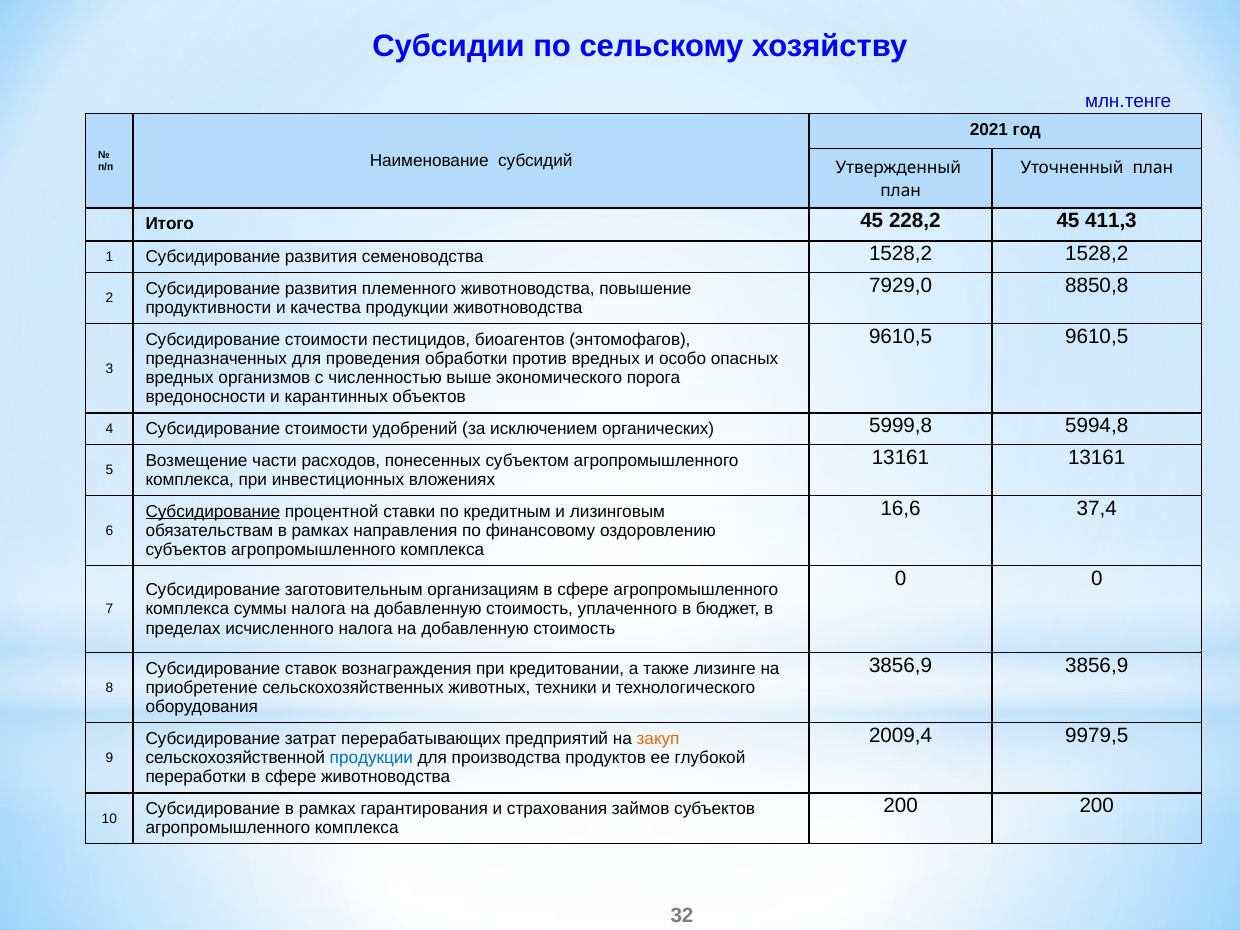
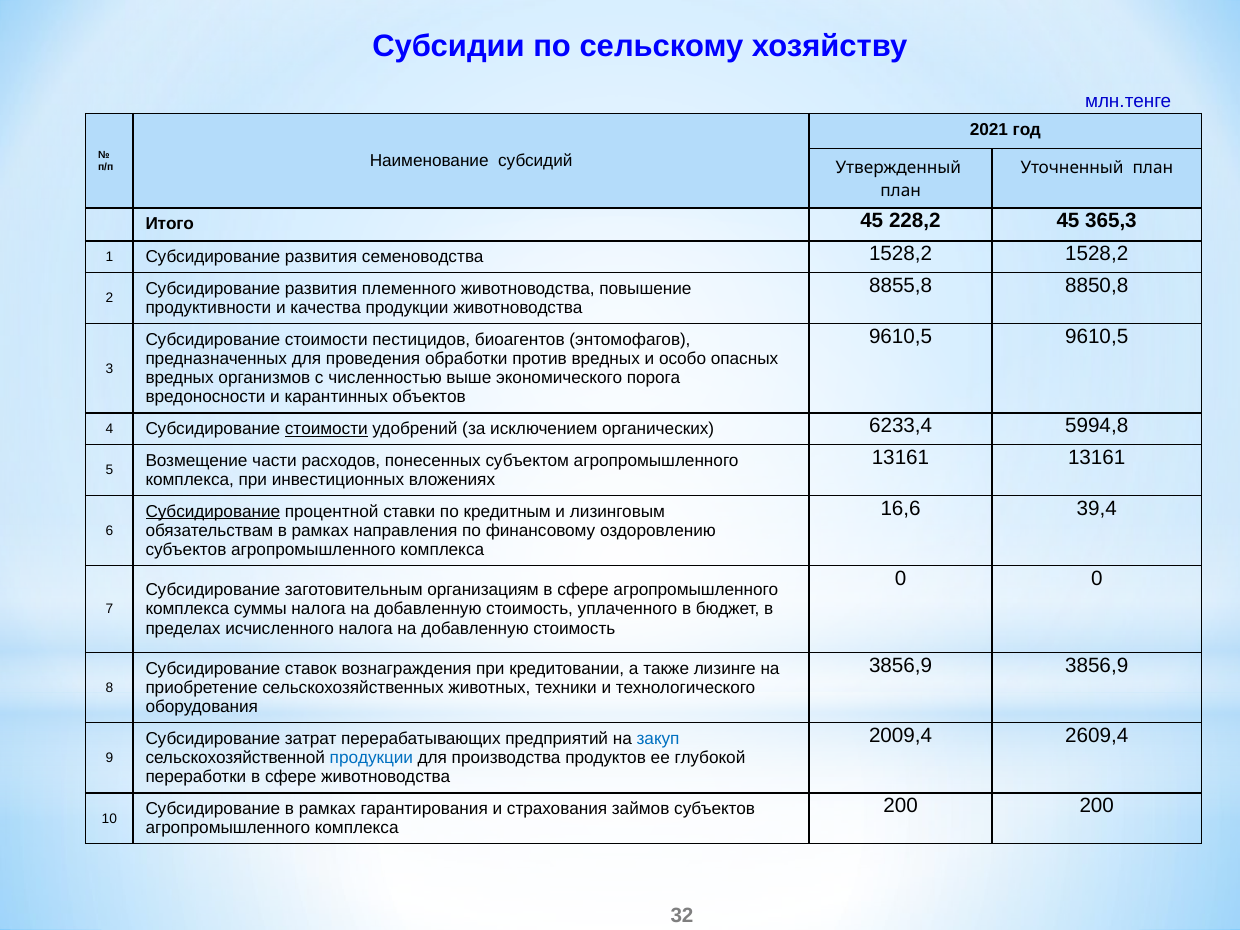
411,3: 411,3 -> 365,3
7929,0: 7929,0 -> 8855,8
стоимости at (326, 429) underline: none -> present
5999,8: 5999,8 -> 6233,4
37,4: 37,4 -> 39,4
9979,5: 9979,5 -> 2609,4
закуп colour: orange -> blue
